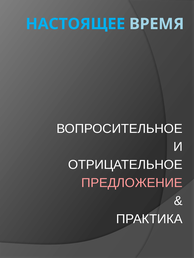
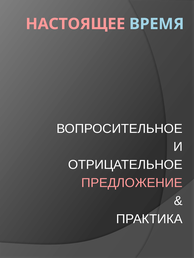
НАСТОЯЩЕЕ colour: light blue -> pink
